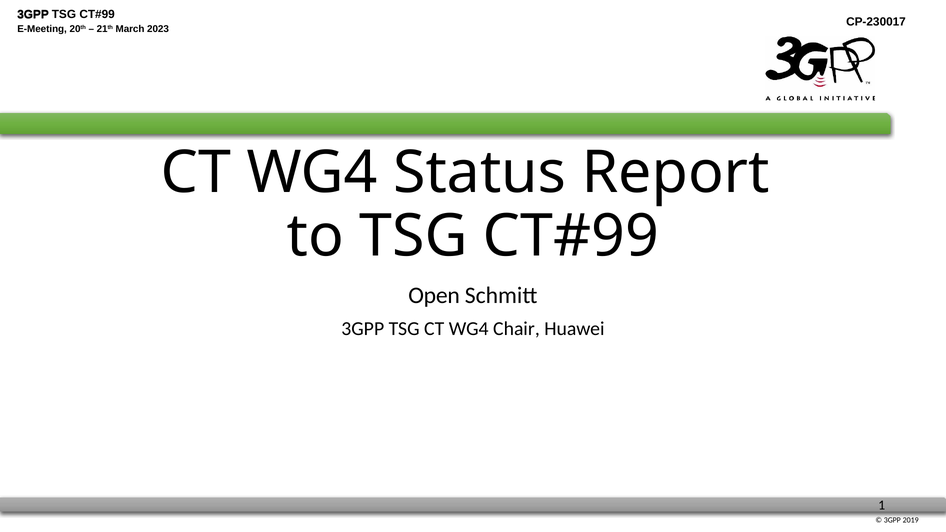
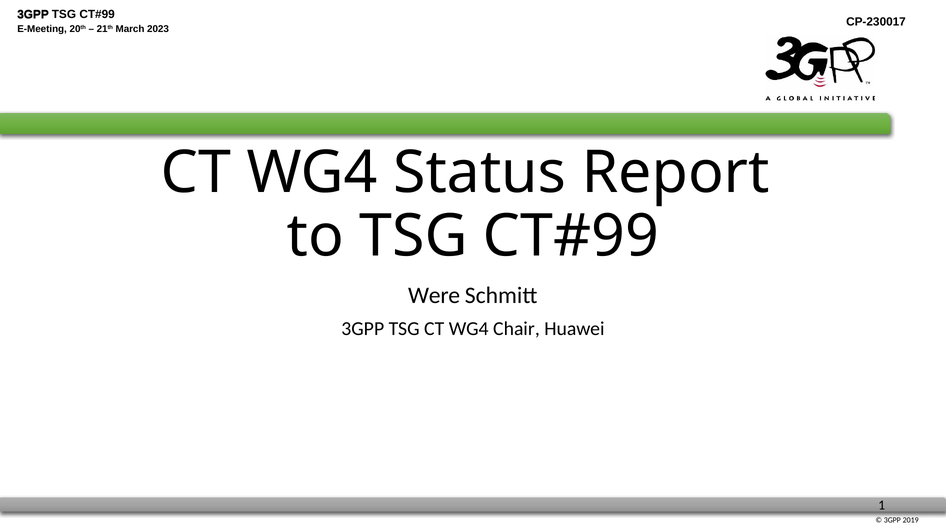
Open: Open -> Were
